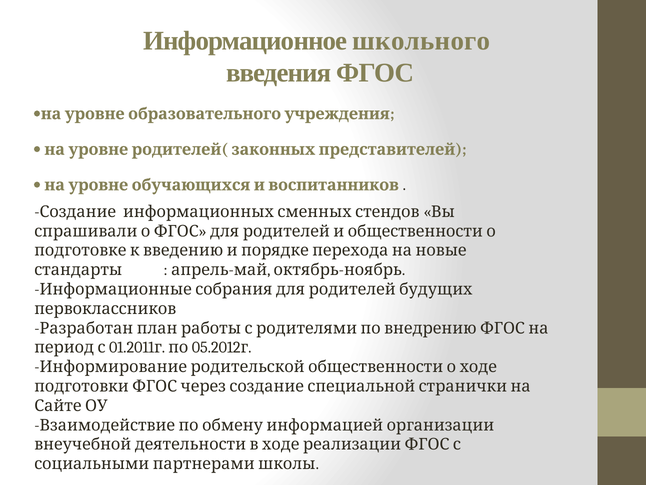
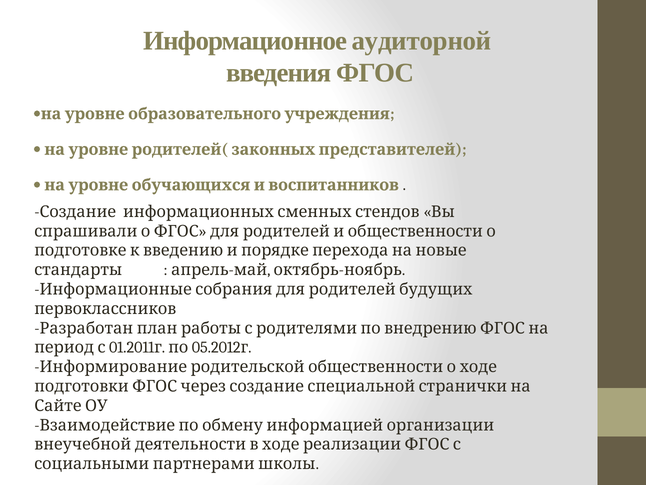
школьного: школьного -> аудиторной
